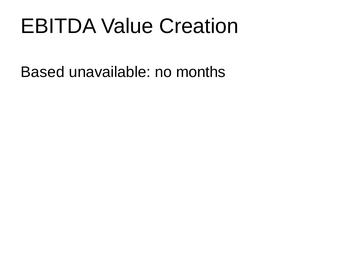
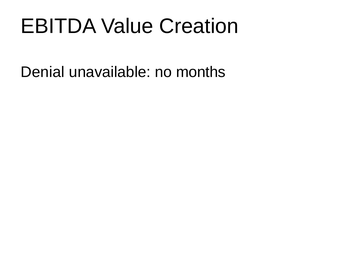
Based: Based -> Denial
